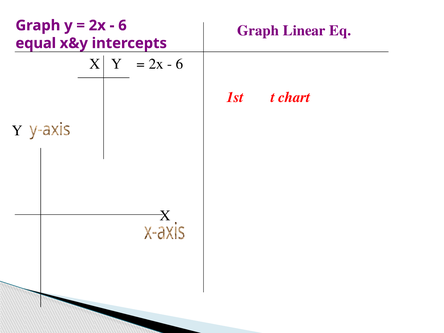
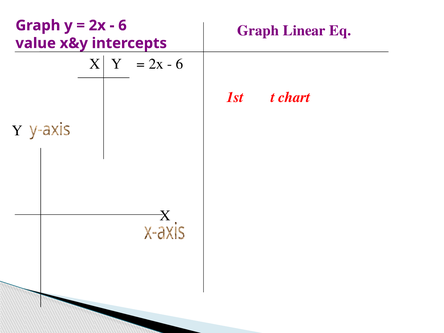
equal: equal -> value
